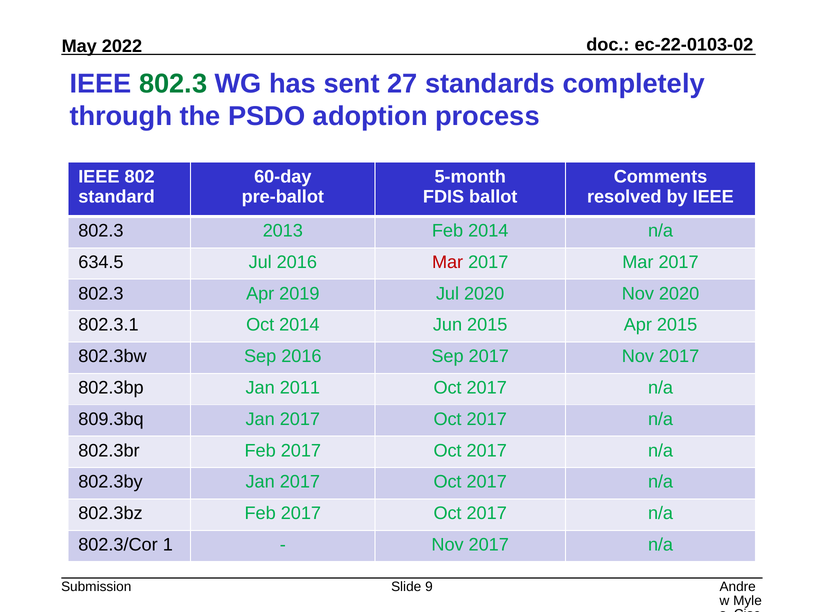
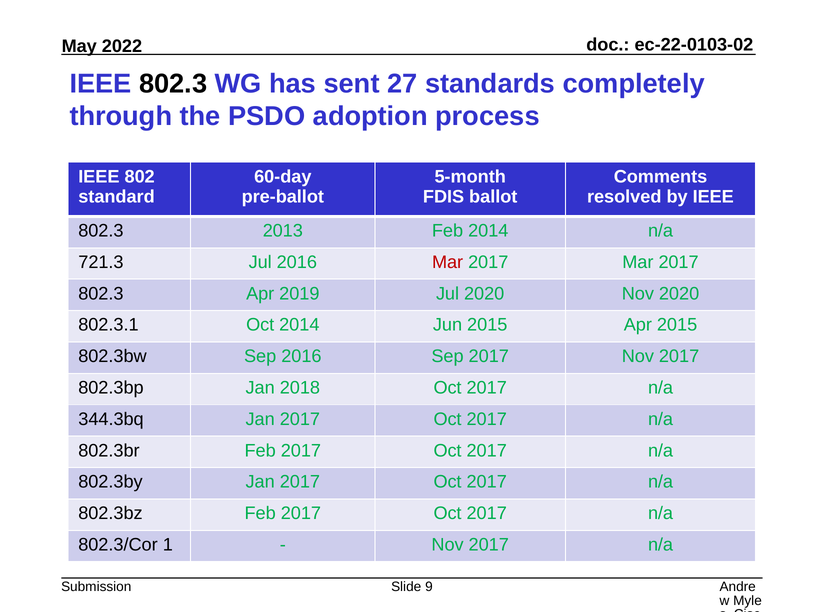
802.3 at (173, 84) colour: green -> black
634.5: 634.5 -> 721.3
2011: 2011 -> 2018
809.3bq: 809.3bq -> 344.3bq
